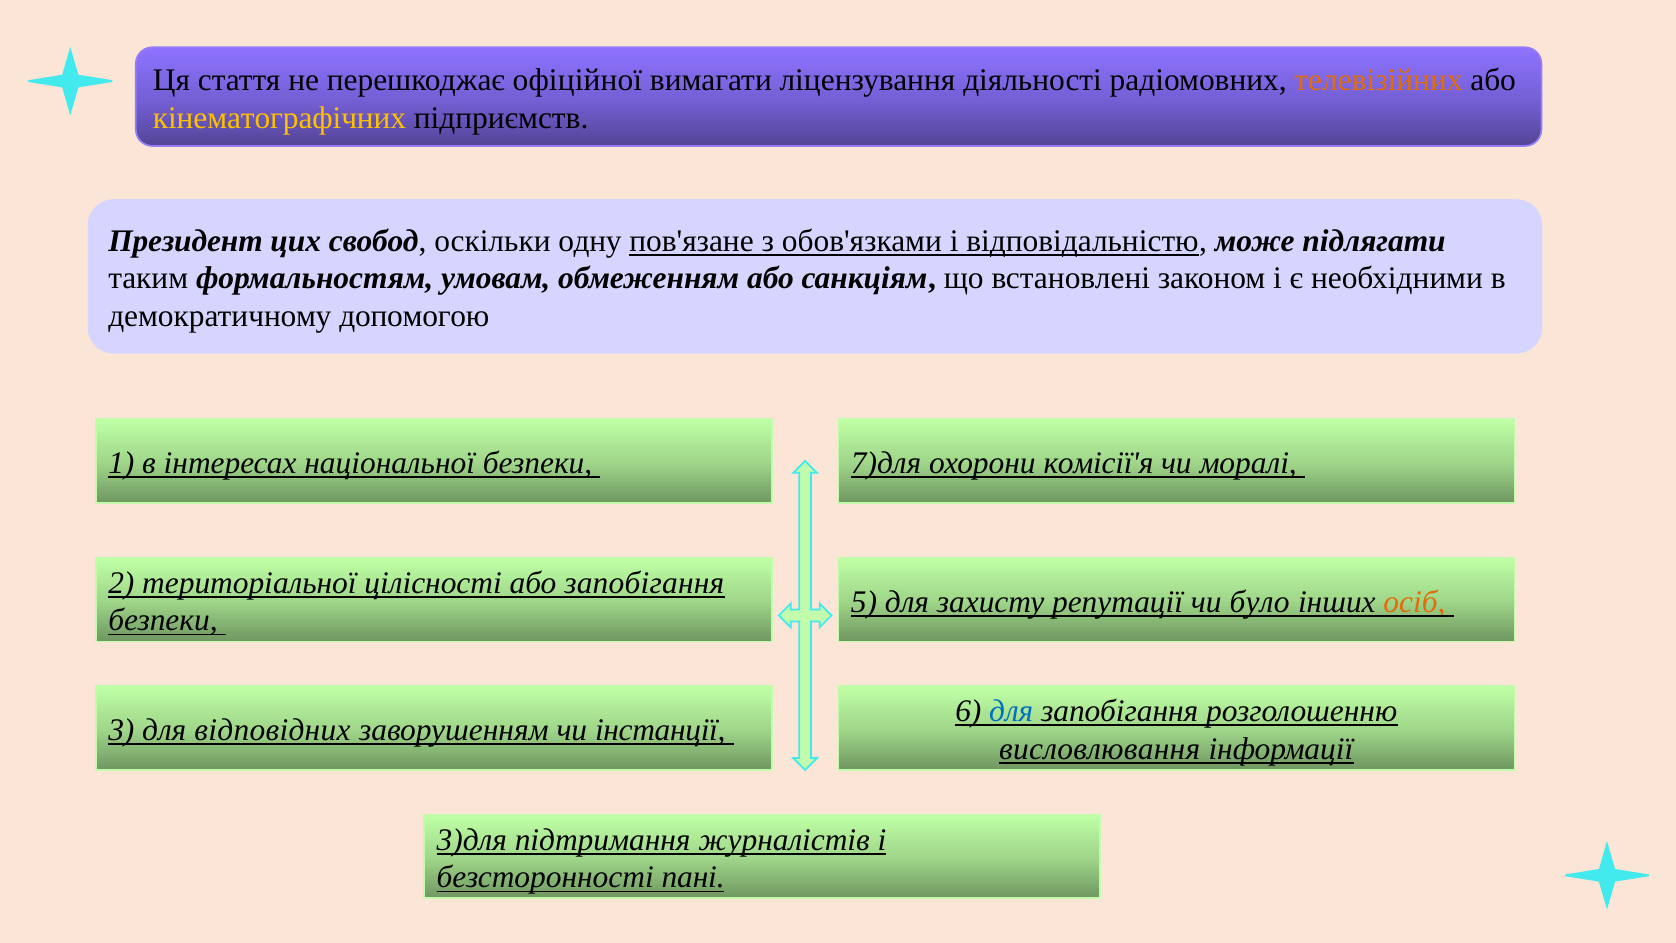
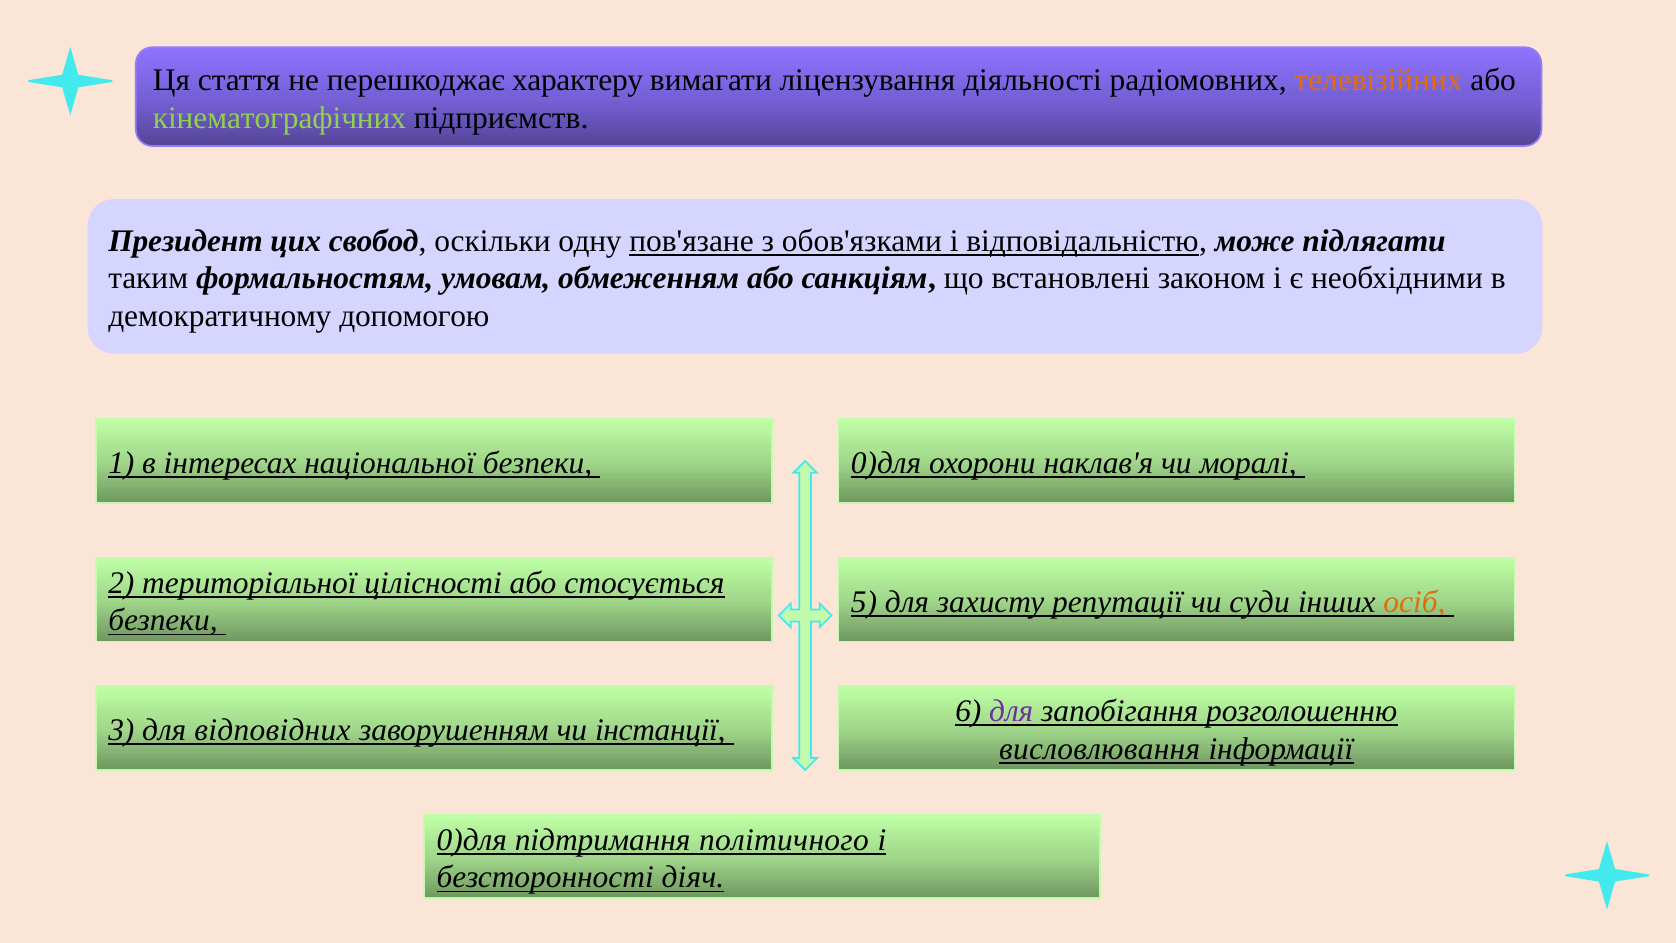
офіційної: офіційної -> характеру
кінематографічних colour: yellow -> light green
7)для at (886, 463): 7)для -> 0)для
комісії'я: комісії'я -> наклав'я
або запобігання: запобігання -> стосується
було: було -> суди
для at (1011, 711) colour: blue -> purple
3)для at (472, 840): 3)для -> 0)для
журналістів: журналістів -> політичного
пані: пані -> діяч
